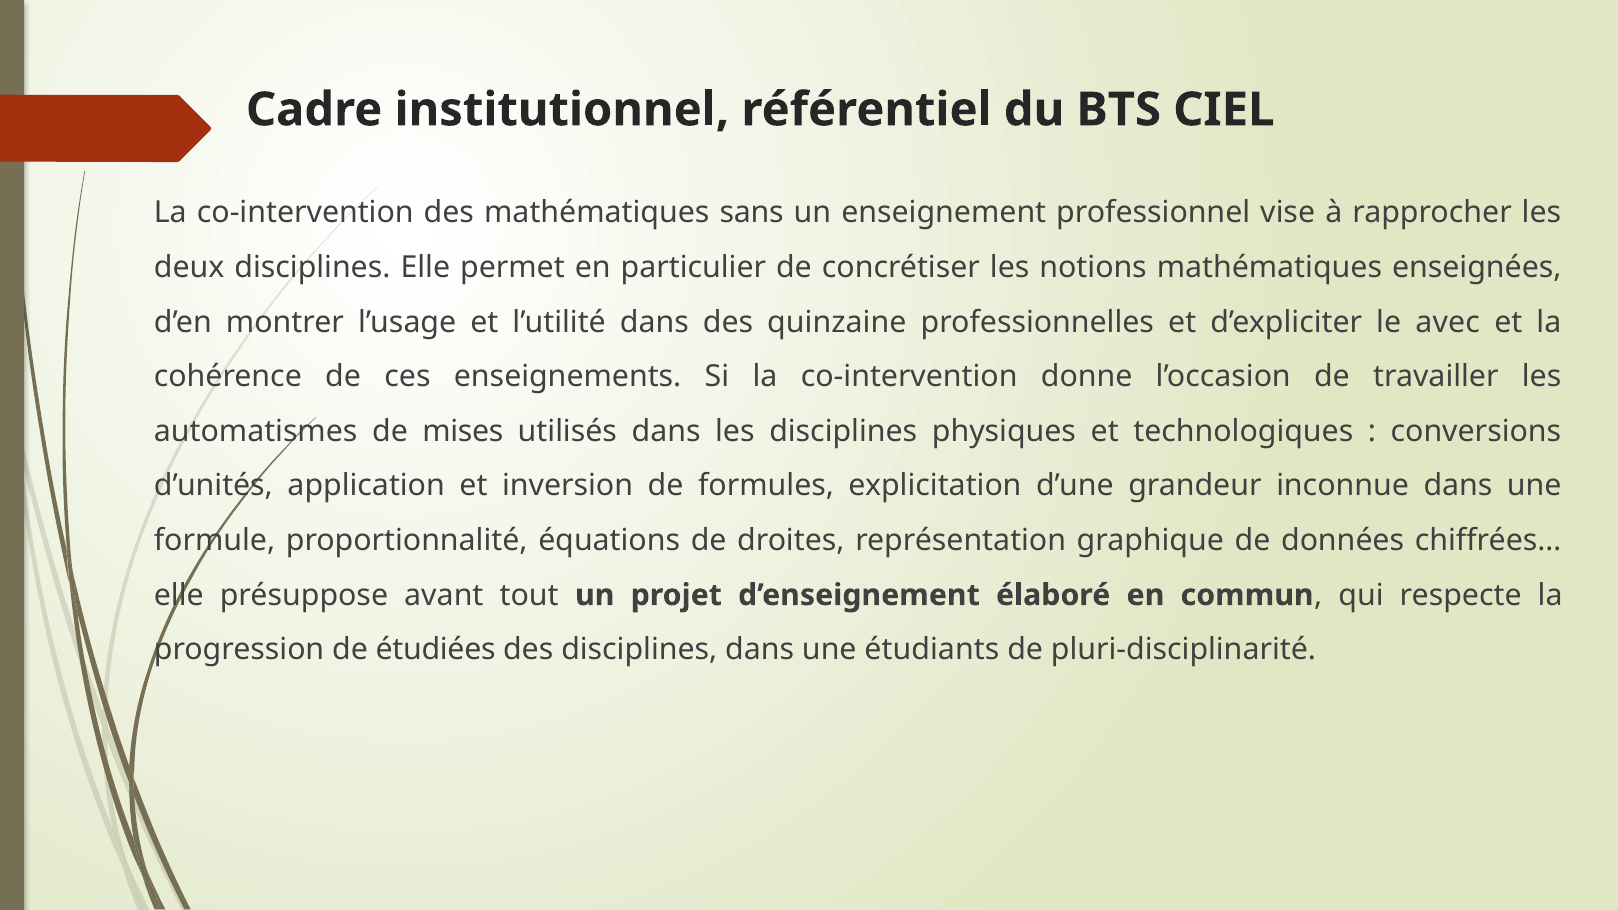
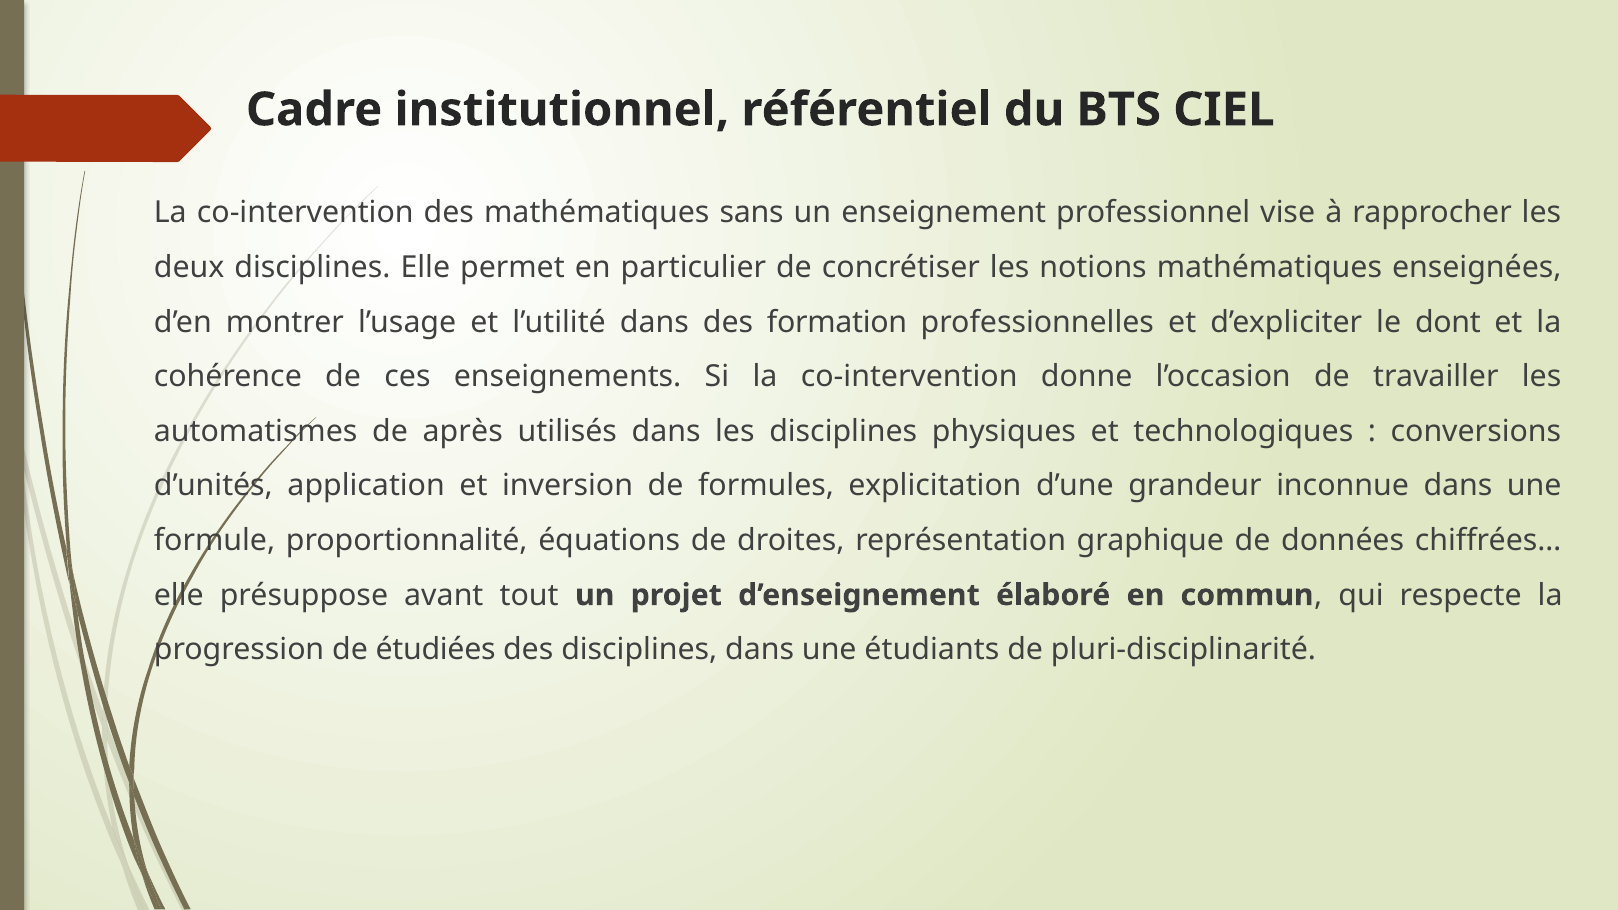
quinzaine: quinzaine -> formation
avec: avec -> dont
mises: mises -> après
